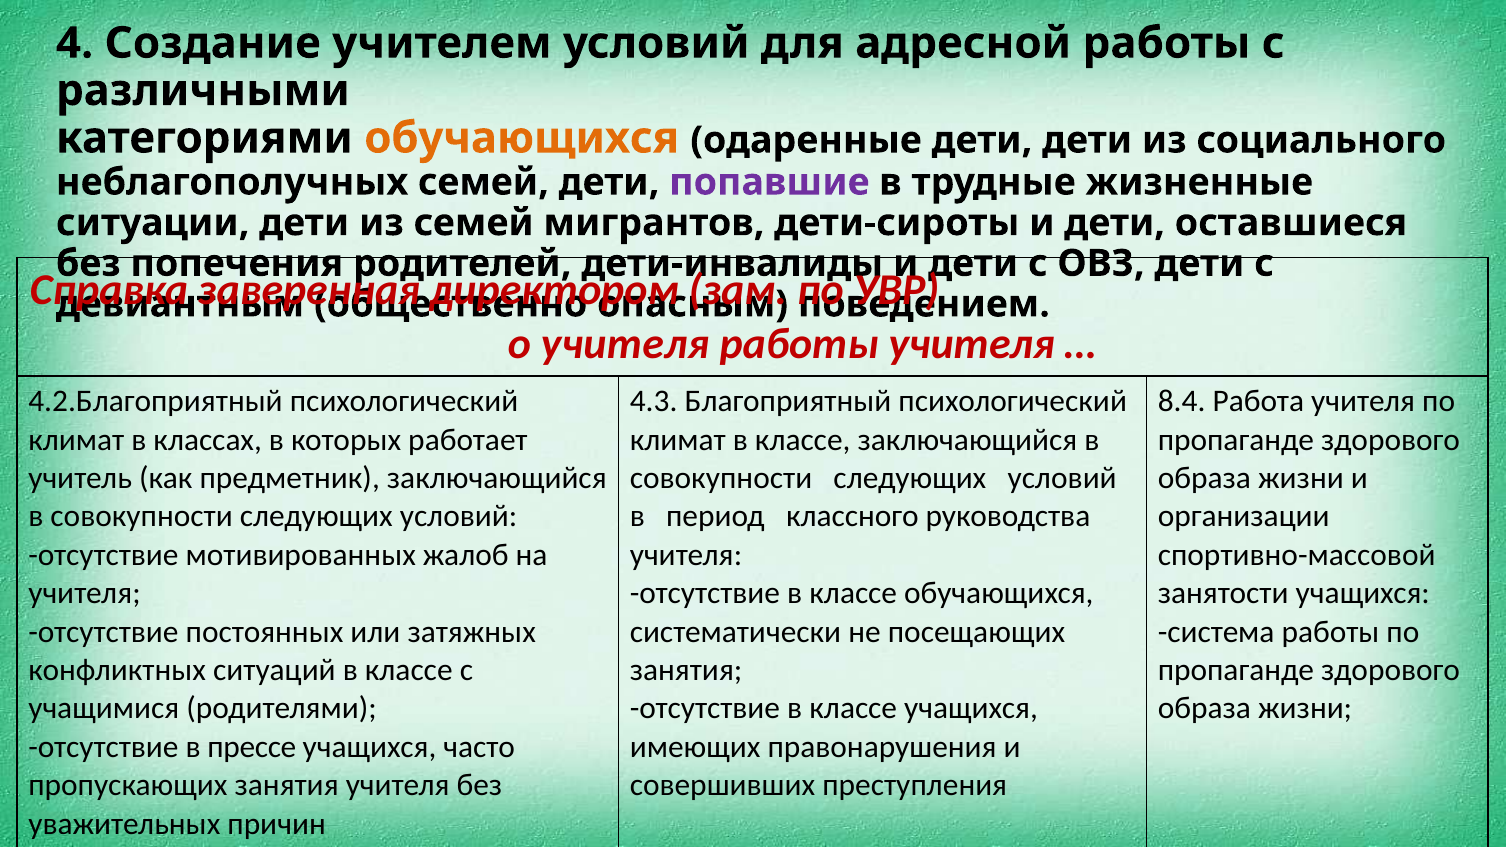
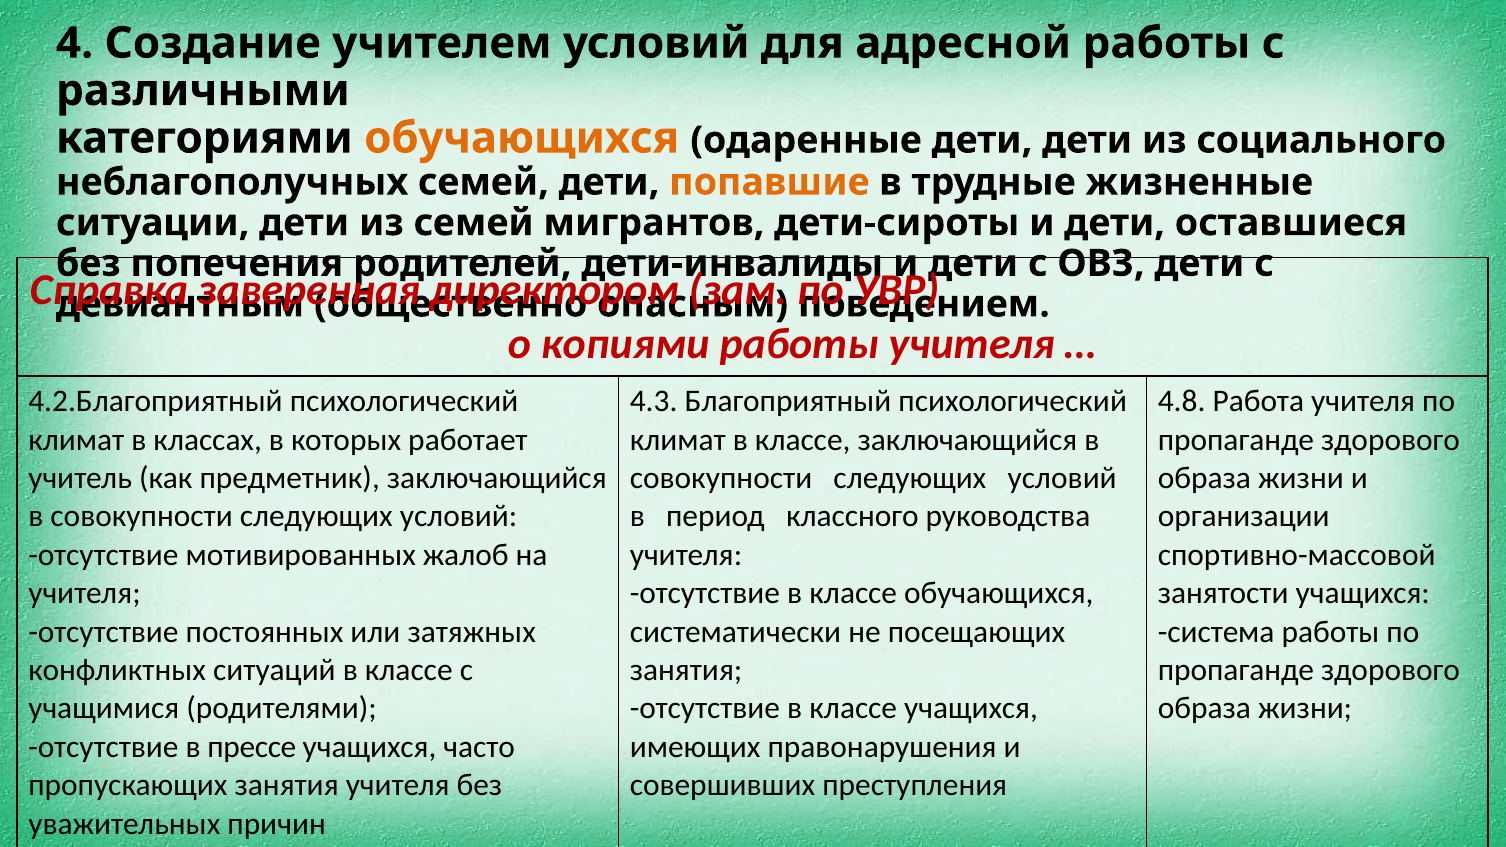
попавшие colour: purple -> orange
о учителя: учителя -> копиями
8.4: 8.4 -> 4.8
